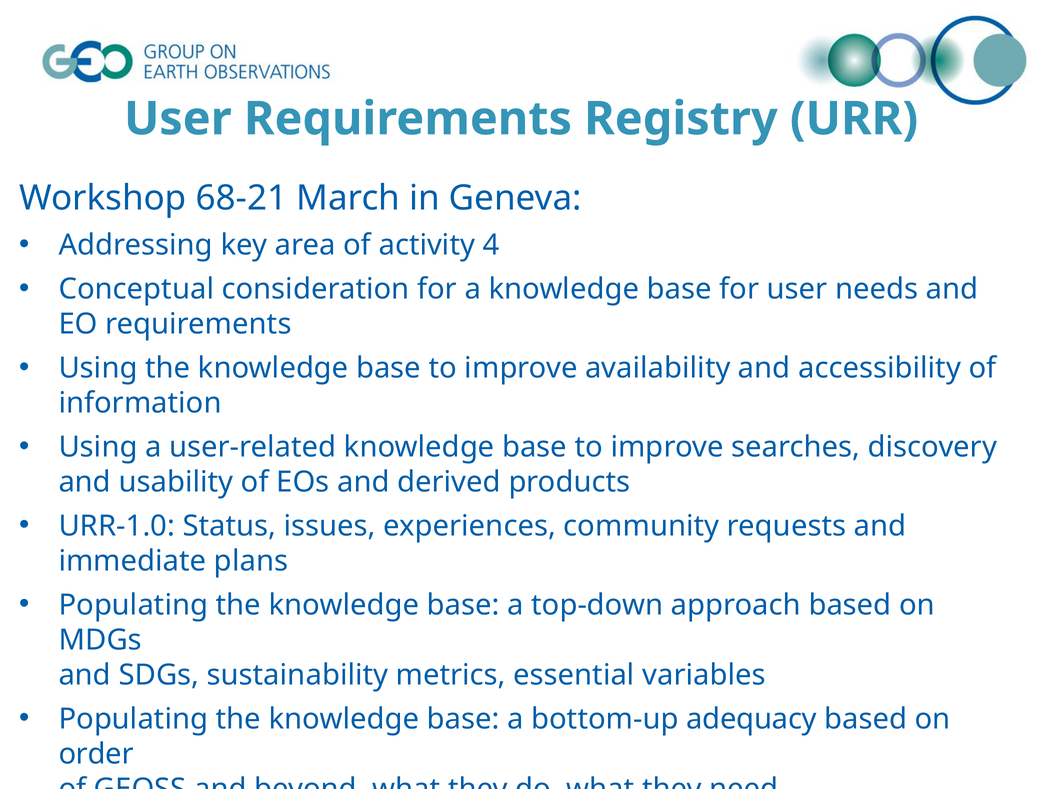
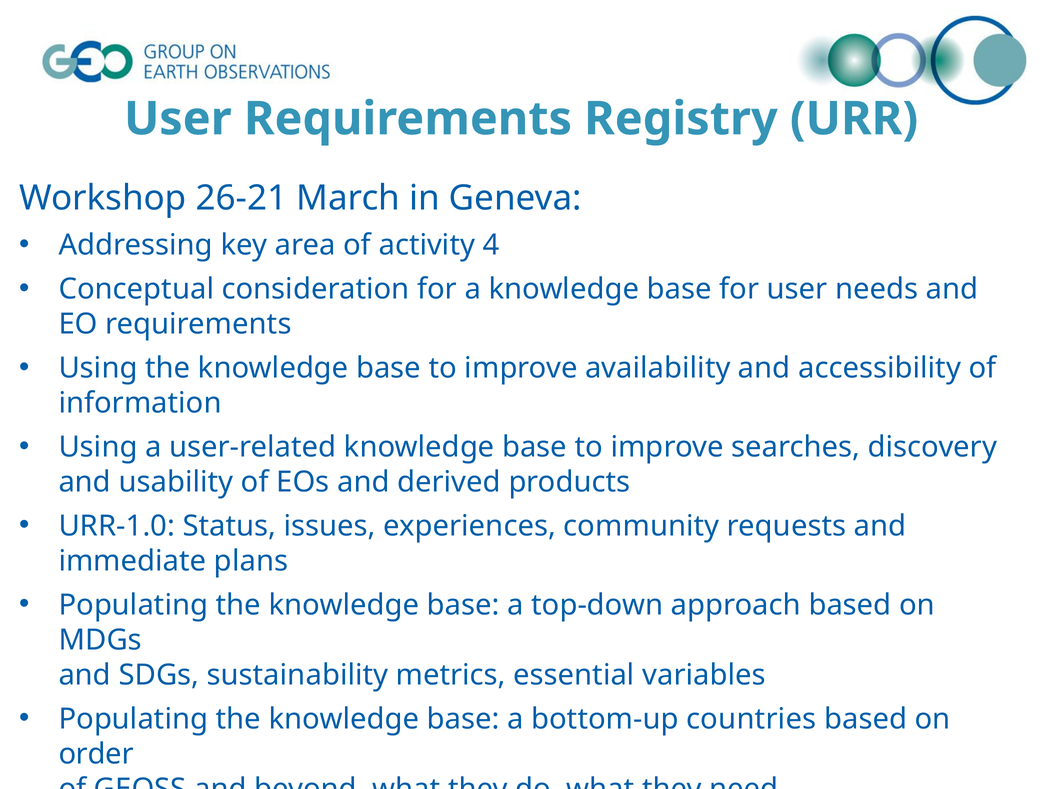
68-21: 68-21 -> 26-21
adequacy: adequacy -> countries
